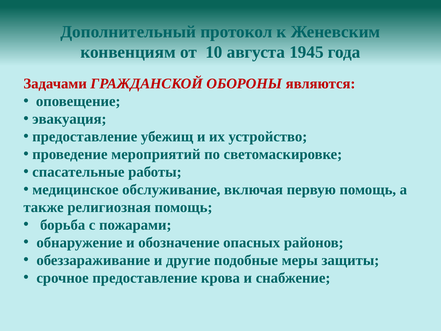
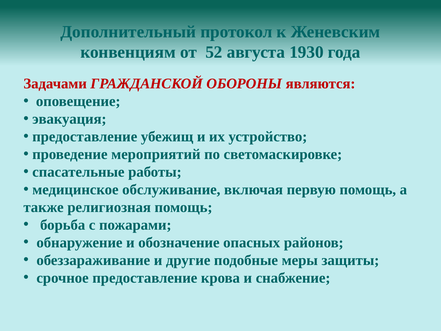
10: 10 -> 52
1945: 1945 -> 1930
